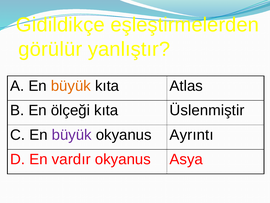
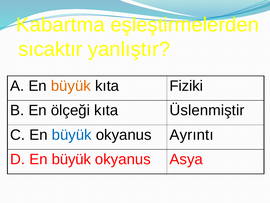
Gidildikçe: Gidildikçe -> Kabartma
görülür: görülür -> sıcaktır
Atlas: Atlas -> Fiziki
büyük at (72, 135) colour: purple -> blue
D En vardır: vardır -> büyük
